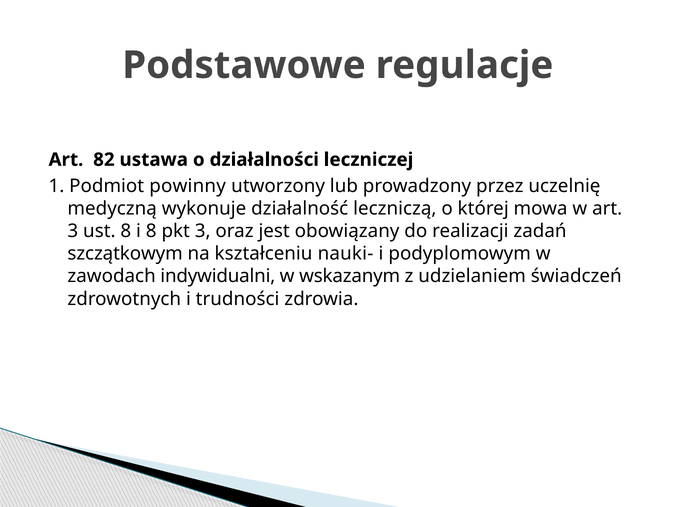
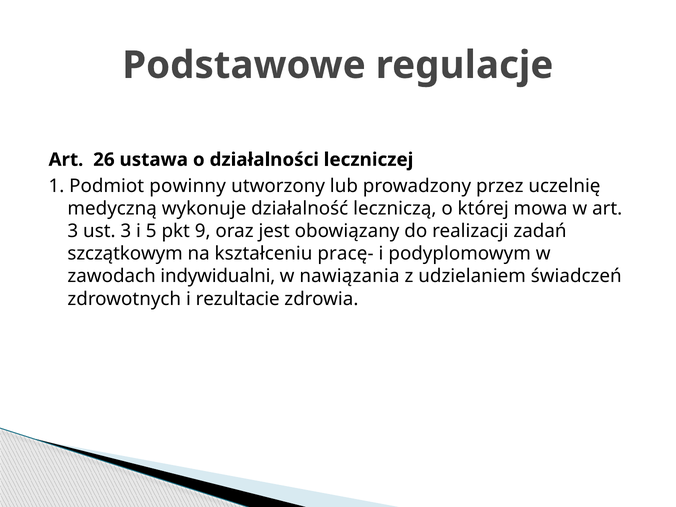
82: 82 -> 26
ust 8: 8 -> 3
i 8: 8 -> 5
pkt 3: 3 -> 9
nauki-: nauki- -> pracę-
wskazanym: wskazanym -> nawiązania
trudności: trudności -> rezultacie
